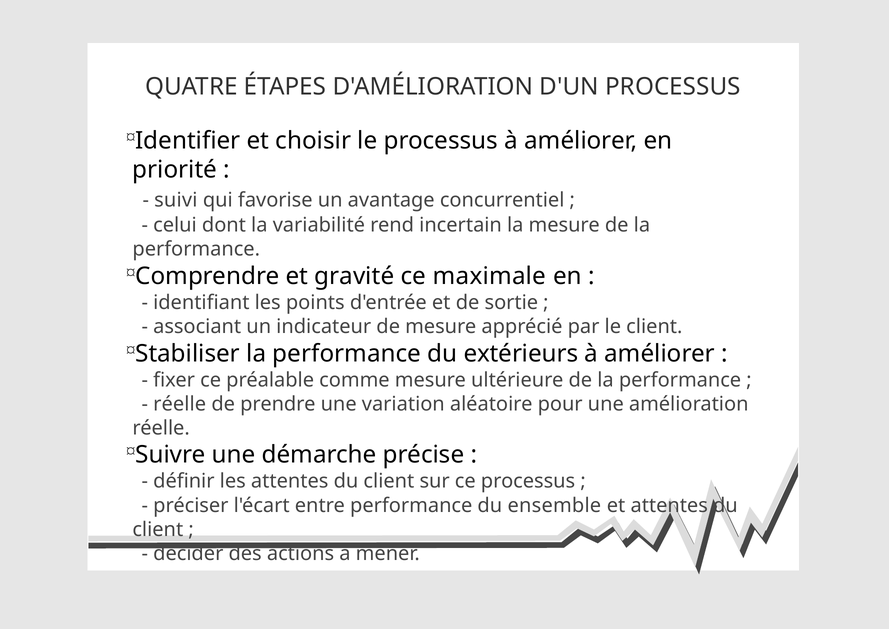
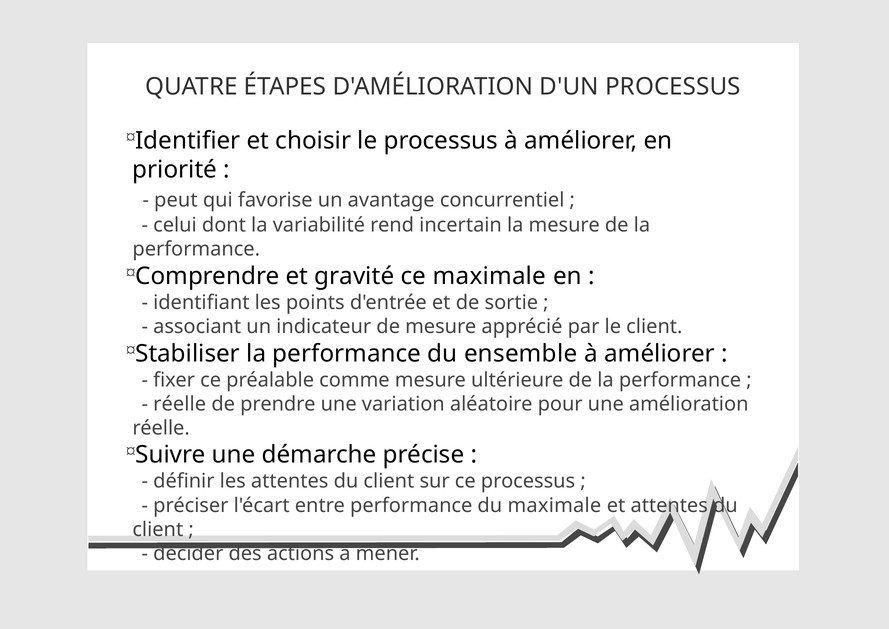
suivi: suivi -> peut
extérieurs: extérieurs -> ensemble
du ensemble: ensemble -> maximale
